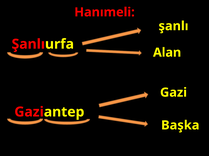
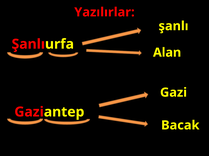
Hanımeli: Hanımeli -> Yazılırlar
Başka: Başka -> Bacak
